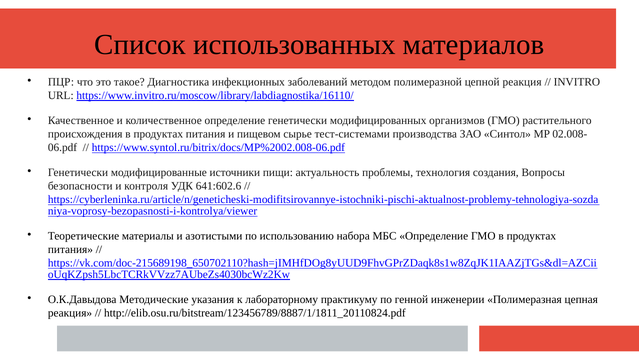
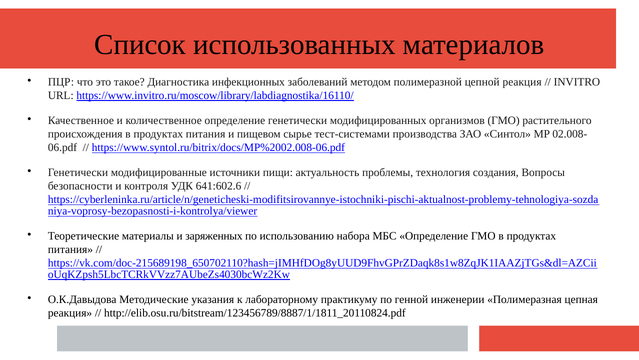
азотистыми: азотистыми -> заряженных
